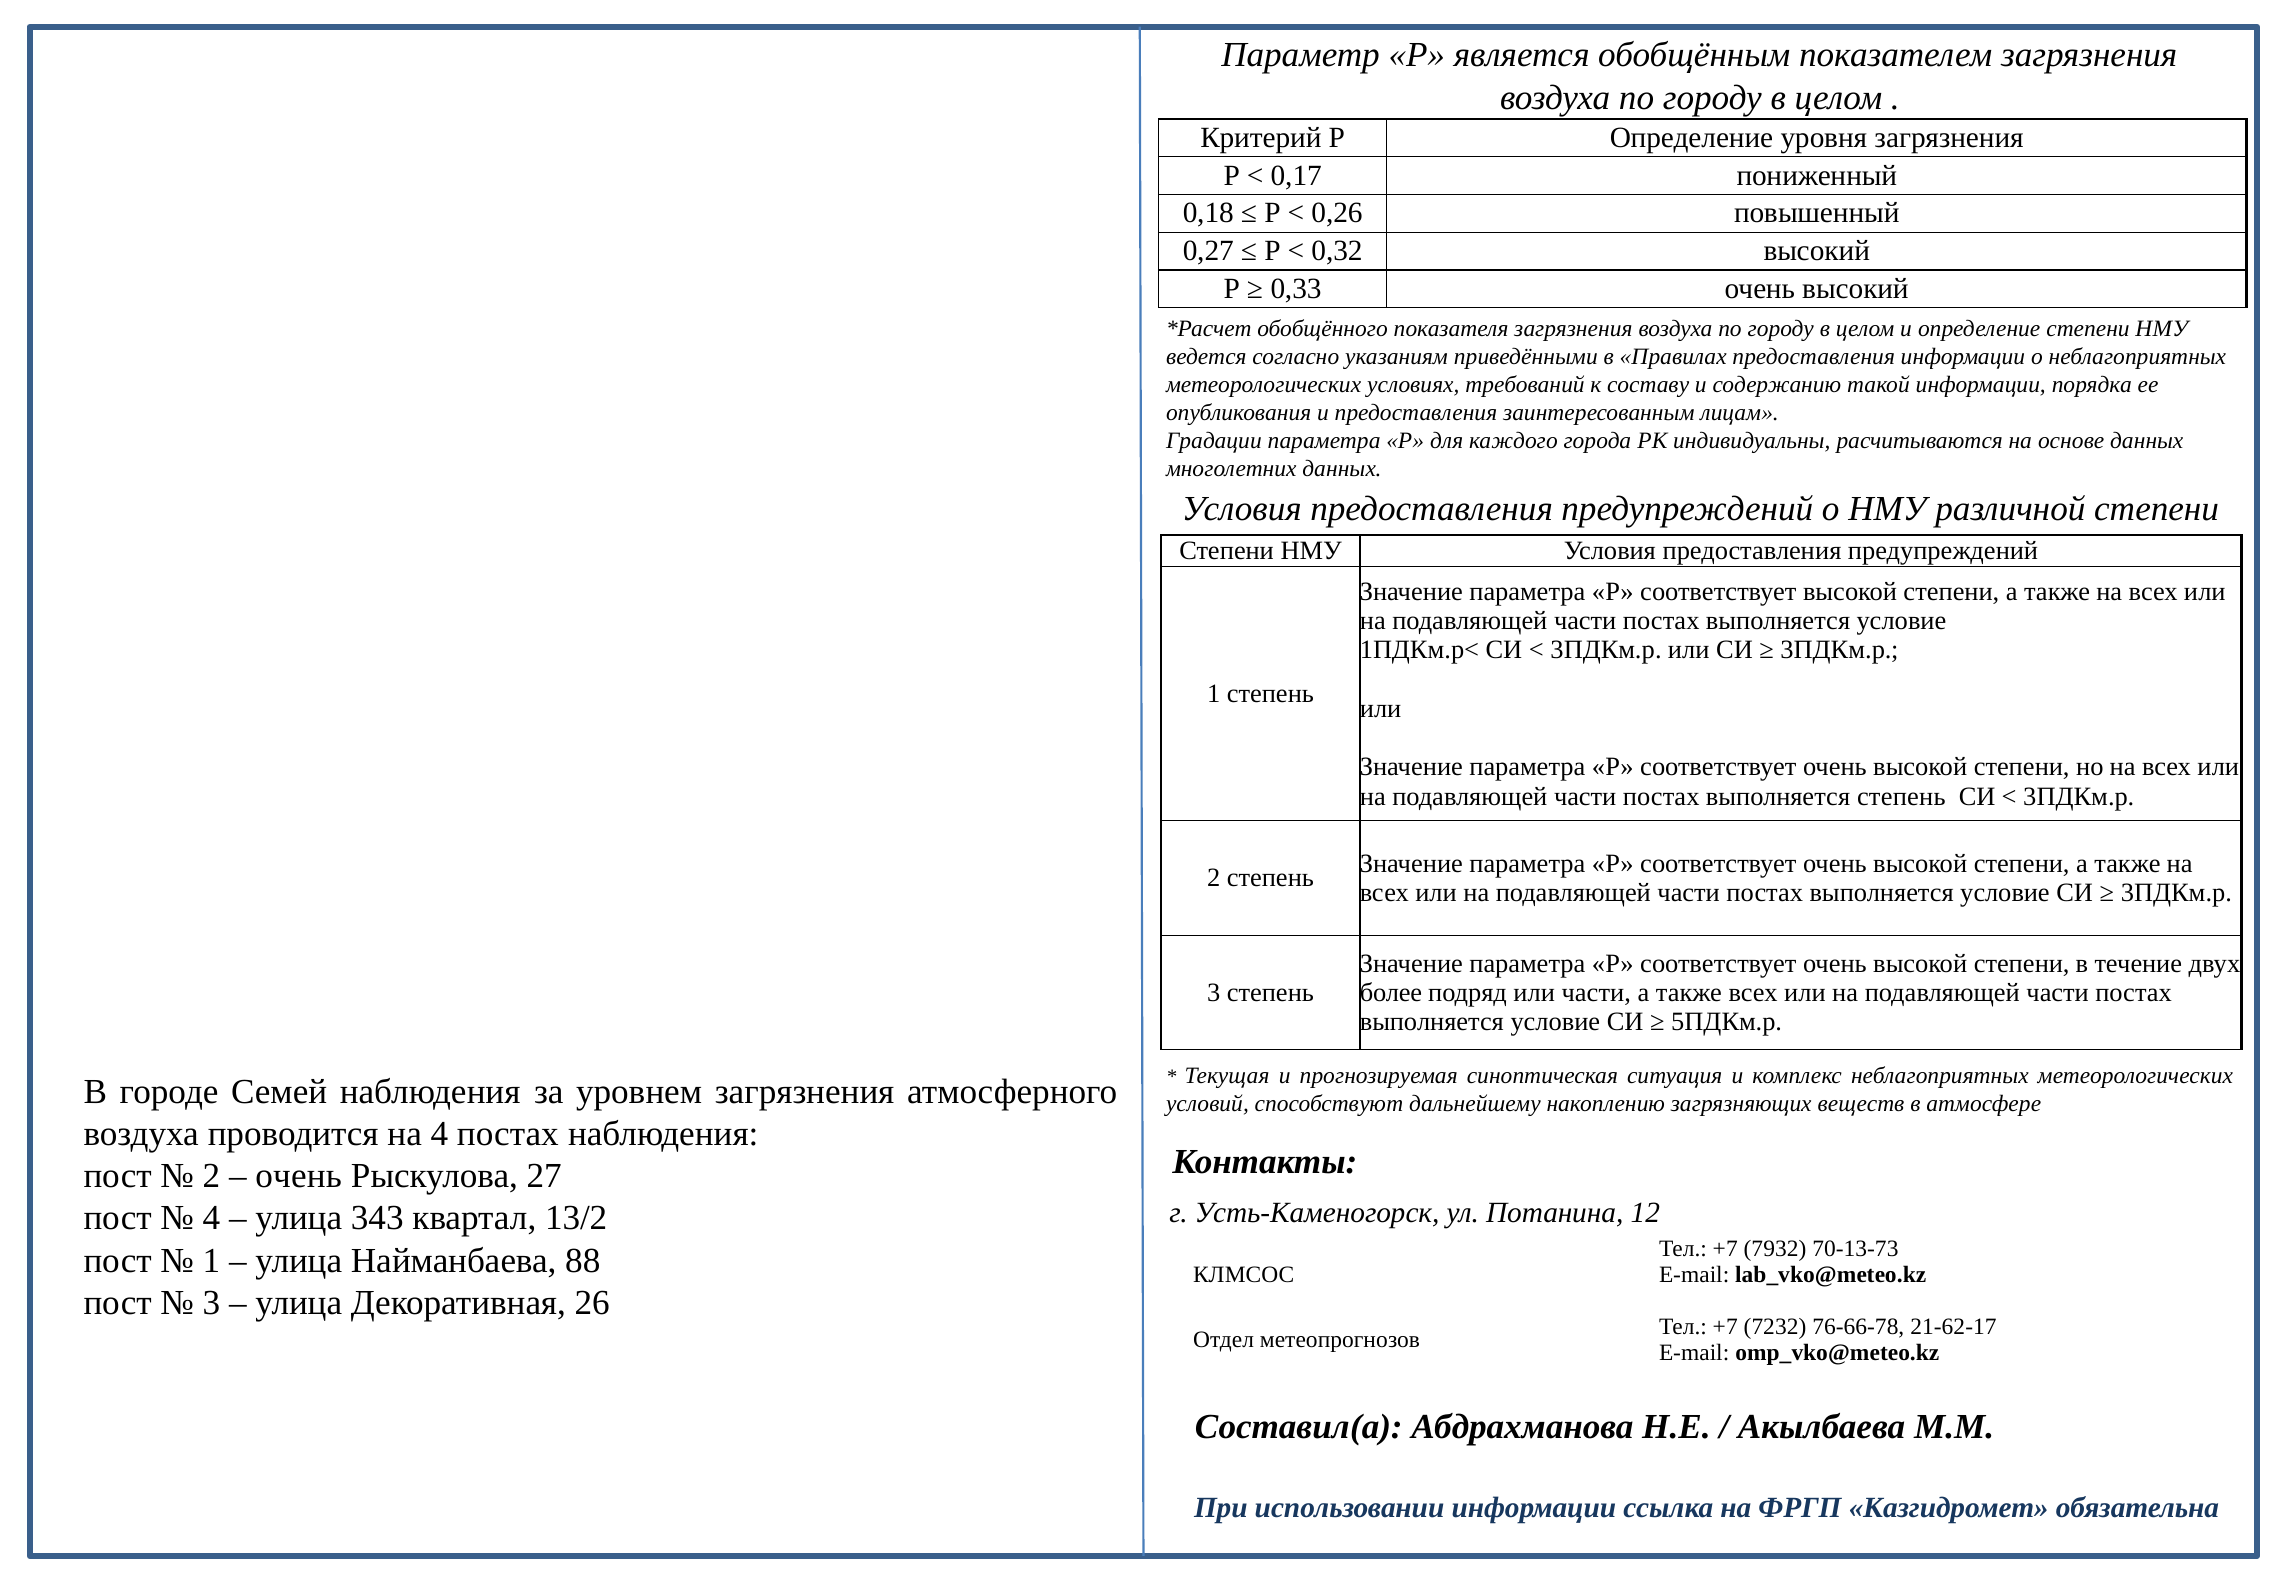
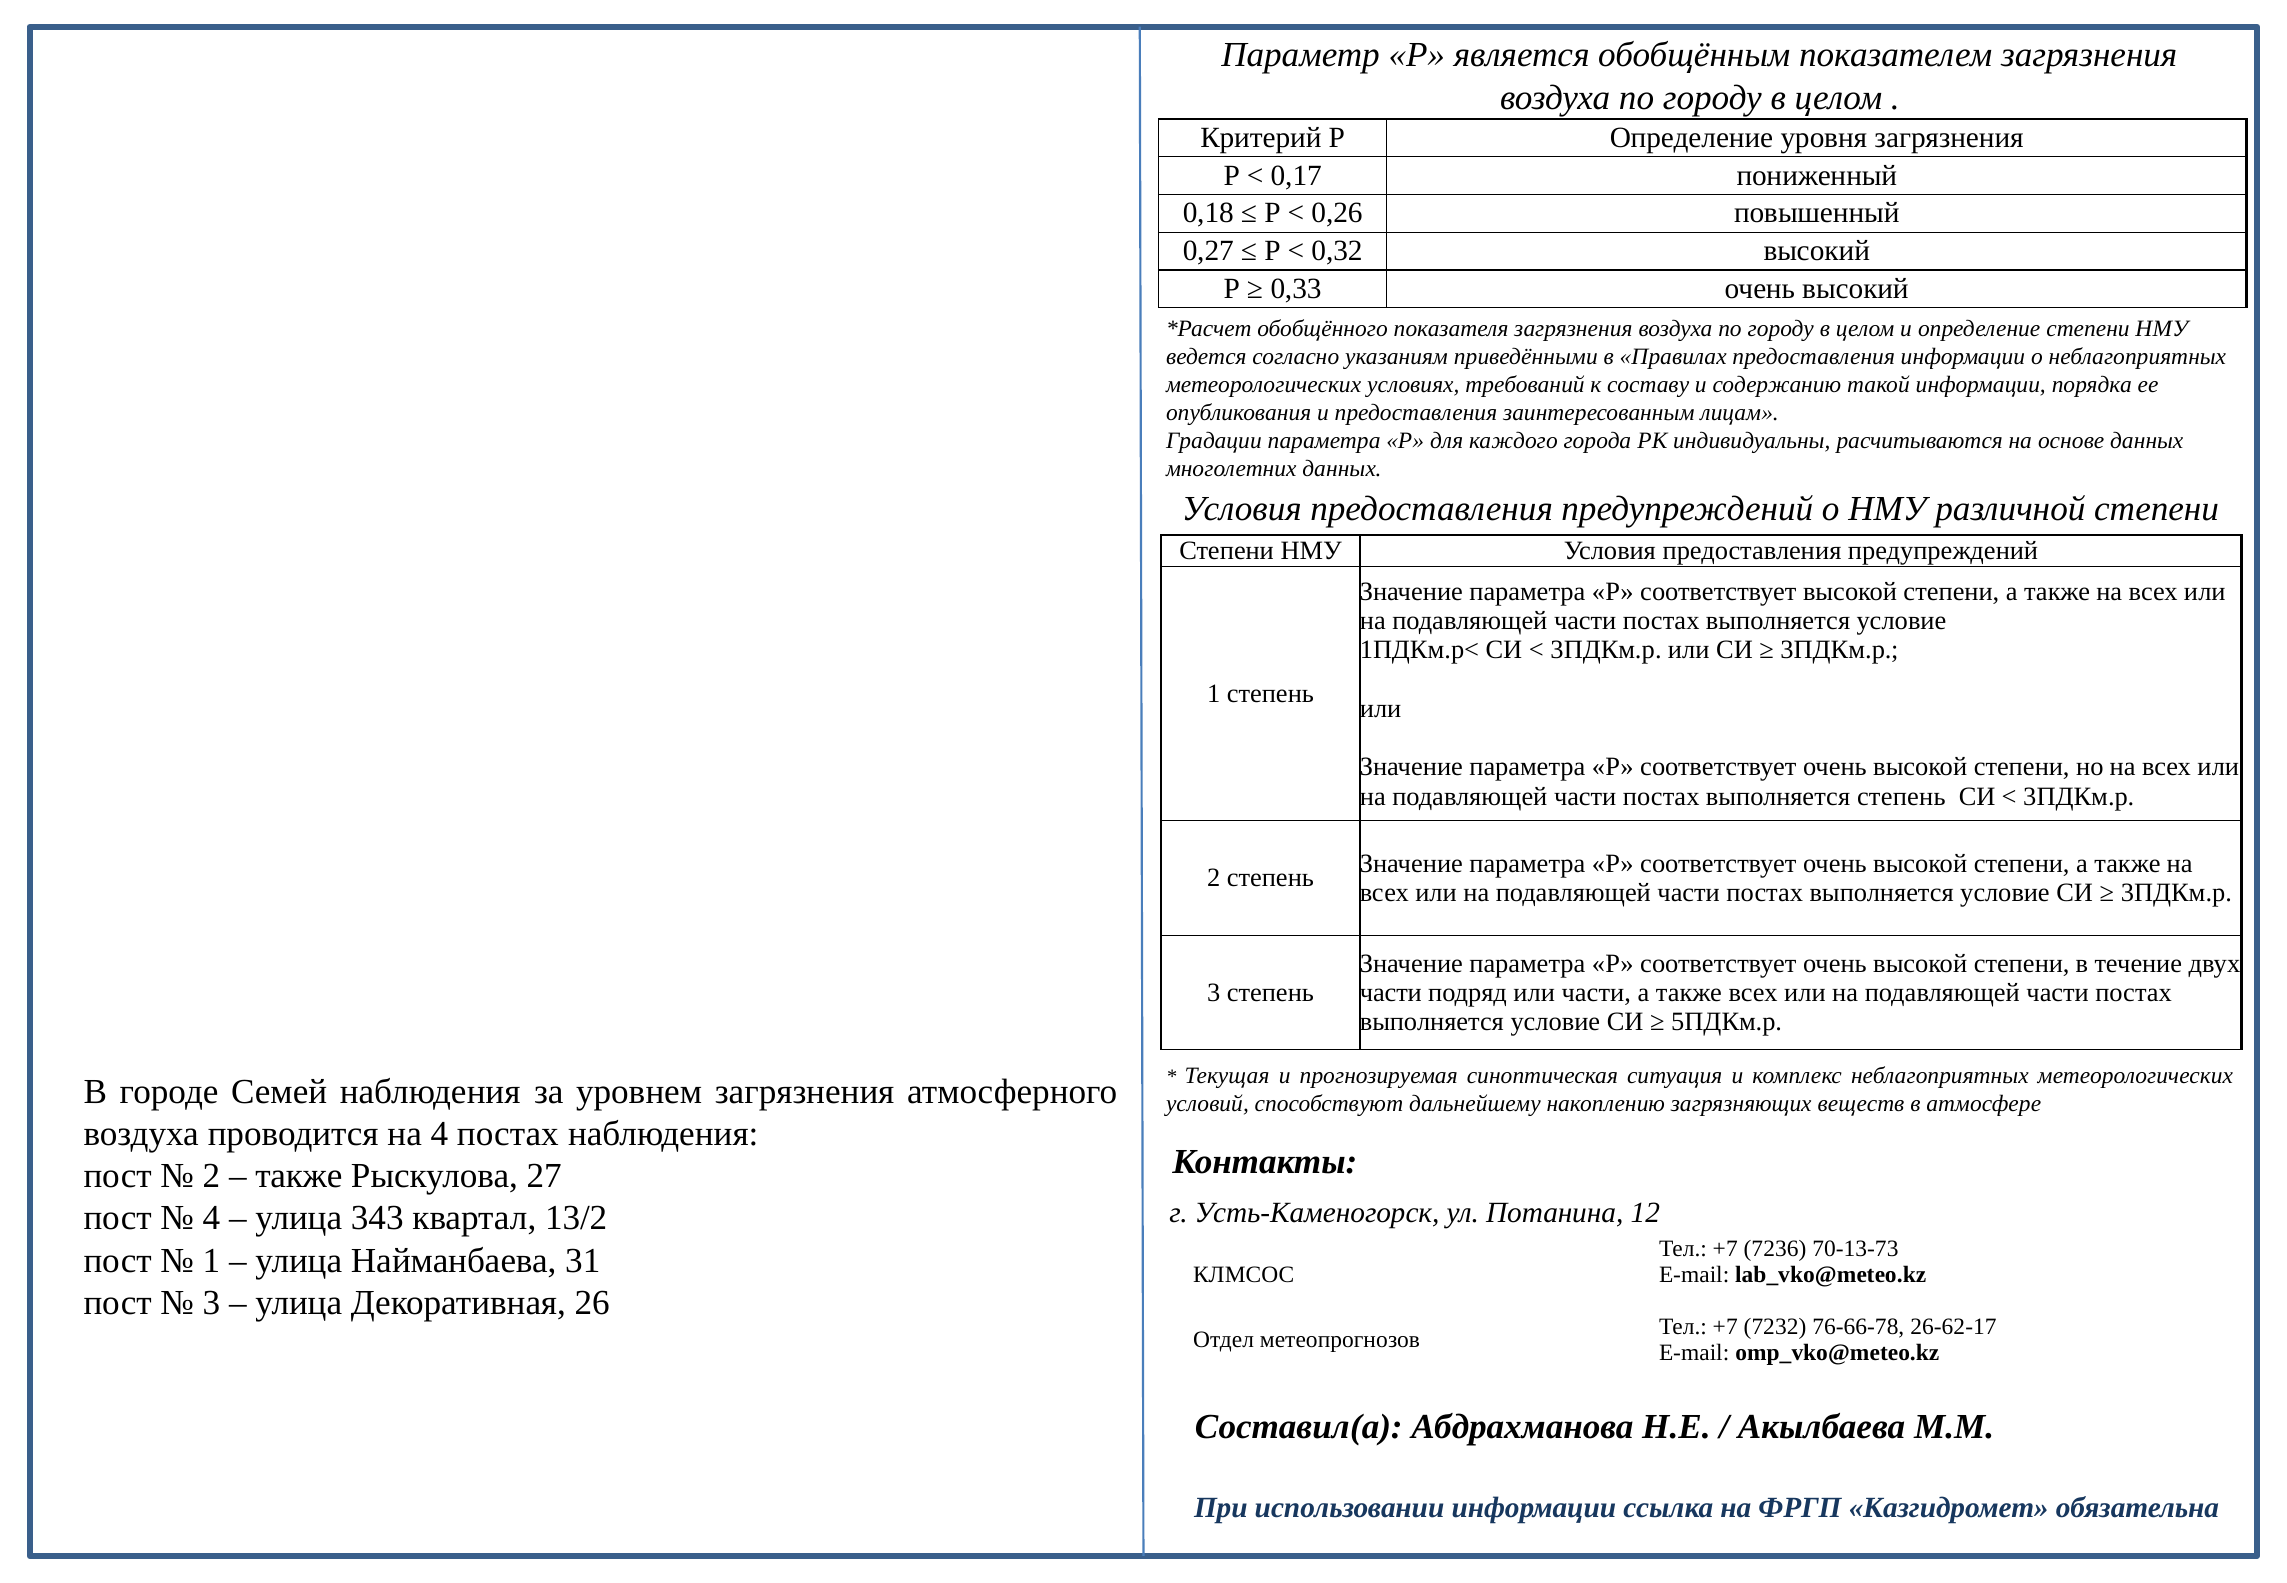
более at (1391, 993): более -> части
очень at (299, 1176): очень -> также
7932: 7932 -> 7236
88: 88 -> 31
21-62-17: 21-62-17 -> 26-62-17
